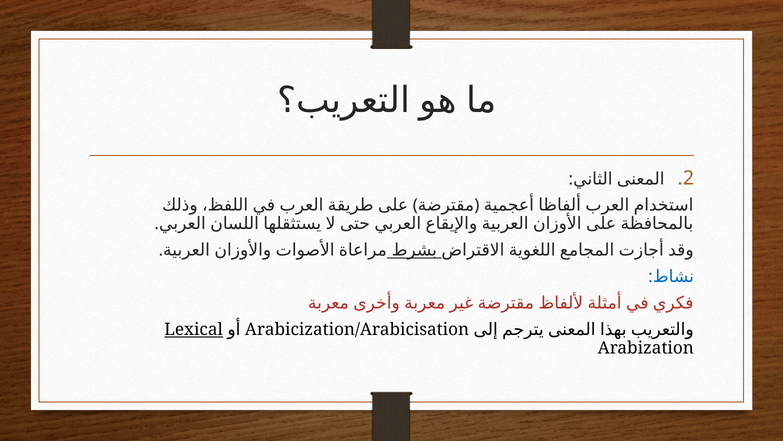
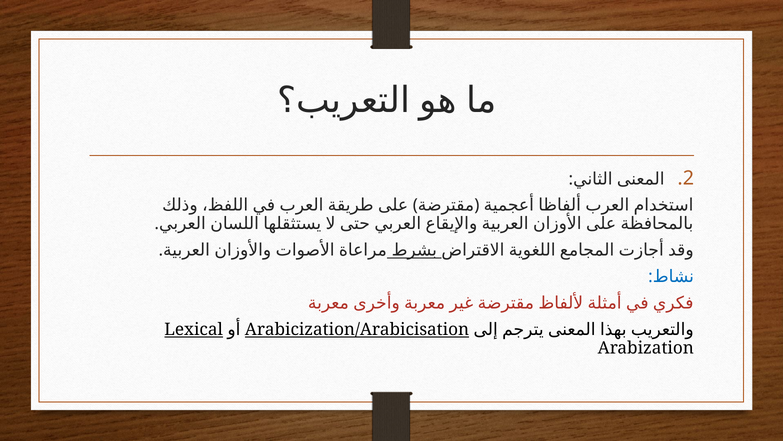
Arabicization/Arabicisation underline: none -> present
